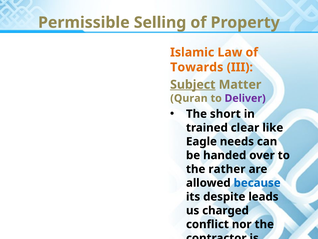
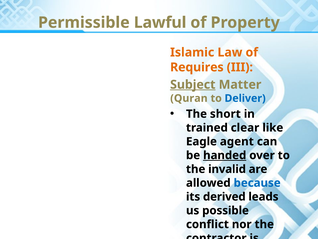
Selling: Selling -> Lawful
Towards: Towards -> Requires
Deliver colour: purple -> blue
needs: needs -> agent
handed underline: none -> present
rather: rather -> invalid
despite: despite -> derived
charged: charged -> possible
